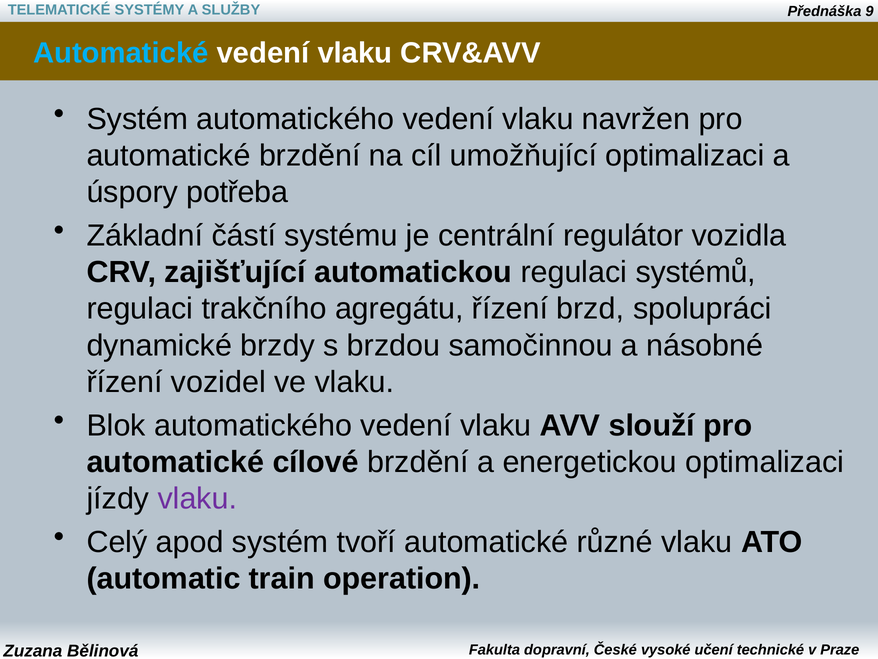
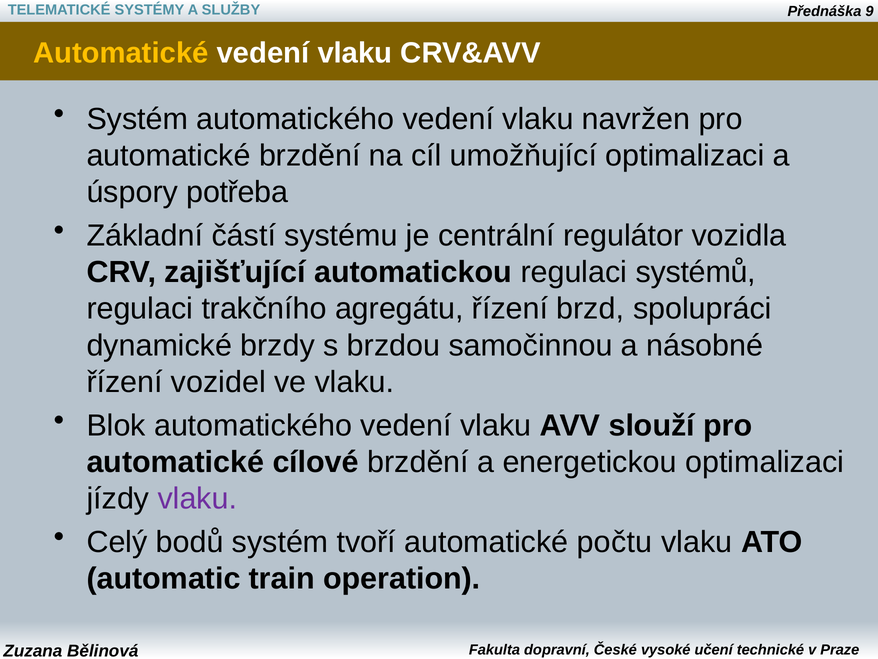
Automatické at (121, 53) colour: light blue -> yellow
apod: apod -> bodů
různé: různé -> počtu
